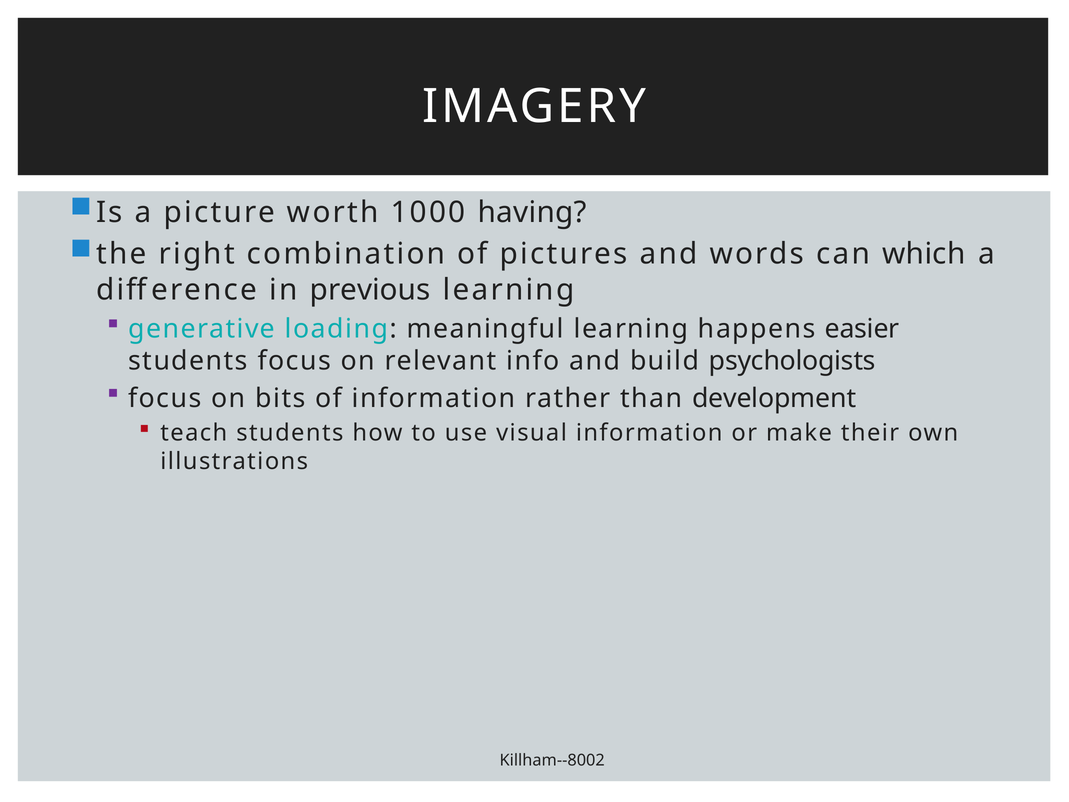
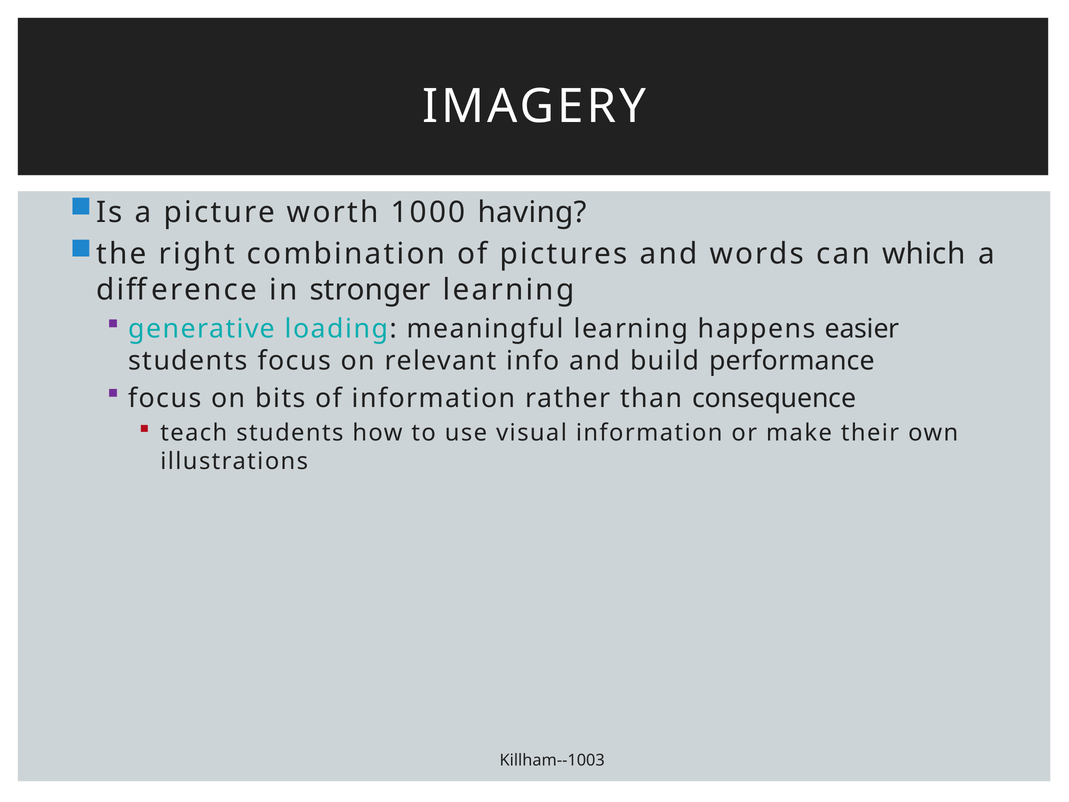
previous: previous -> stronger
psychologists: psychologists -> performance
development: development -> consequence
Killham--8002: Killham--8002 -> Killham--1003
